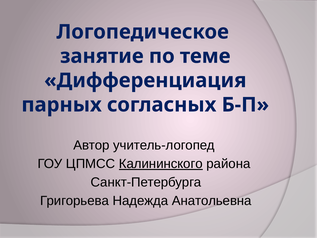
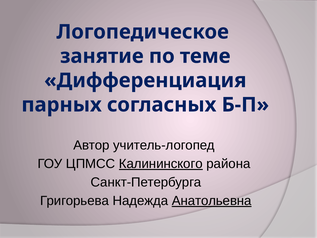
Анатольевна underline: none -> present
